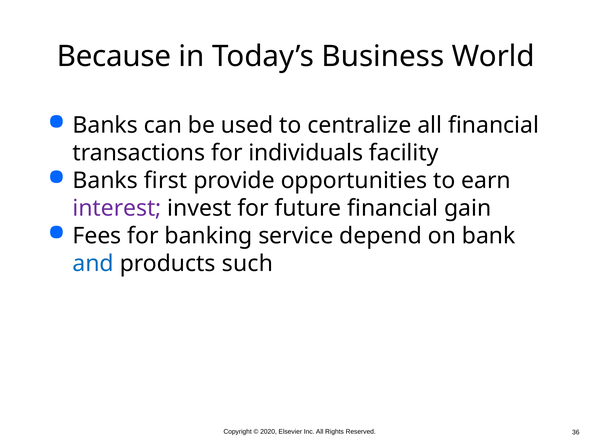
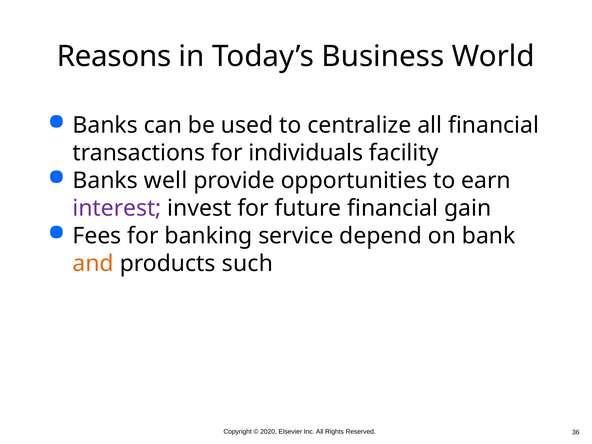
Because: Because -> Reasons
first: first -> well
and colour: blue -> orange
